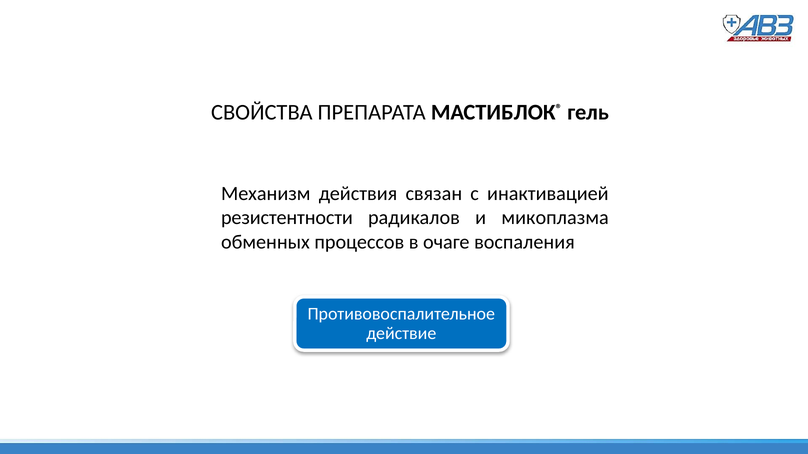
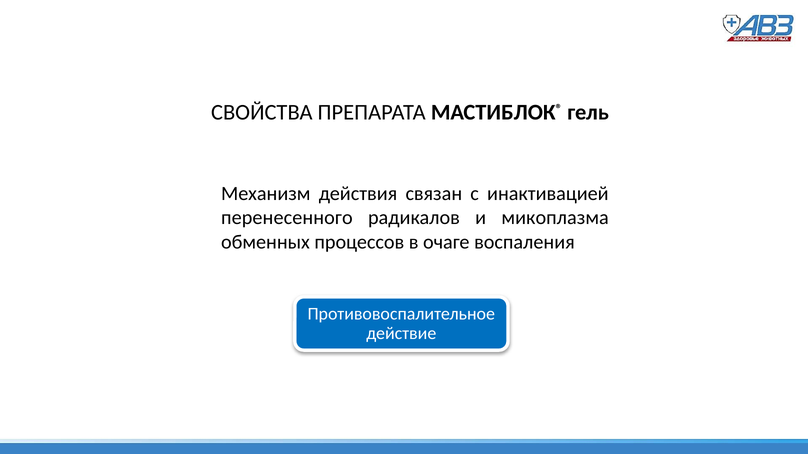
резистентности: резистентности -> перенесенного
